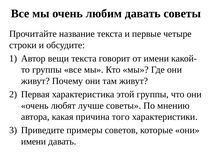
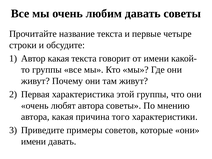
Автор вещи: вещи -> какая
любят лучше: лучше -> автора
